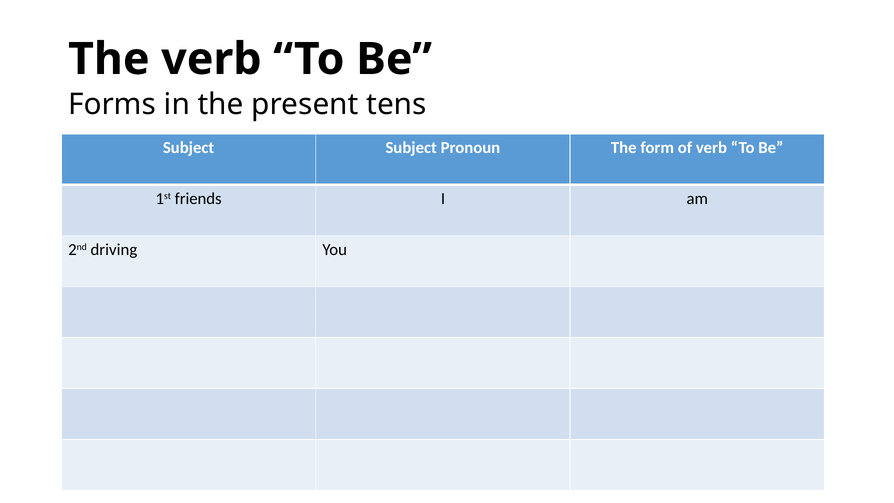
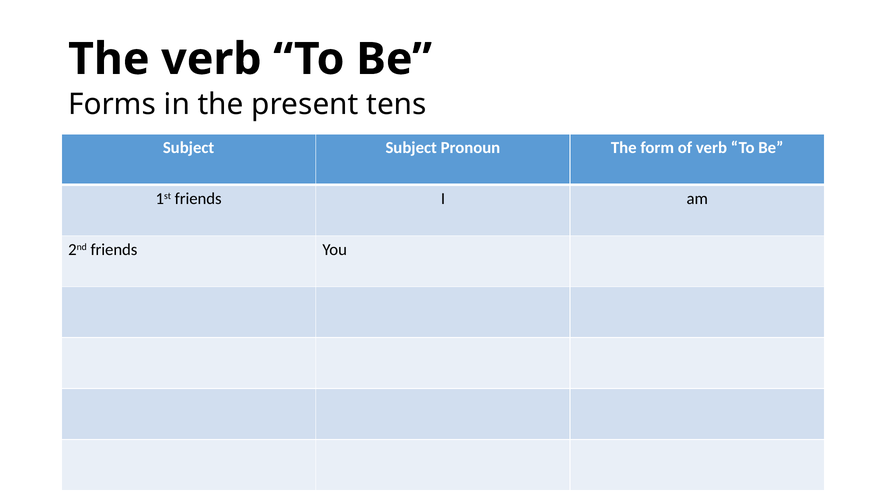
2nd driving: driving -> friends
